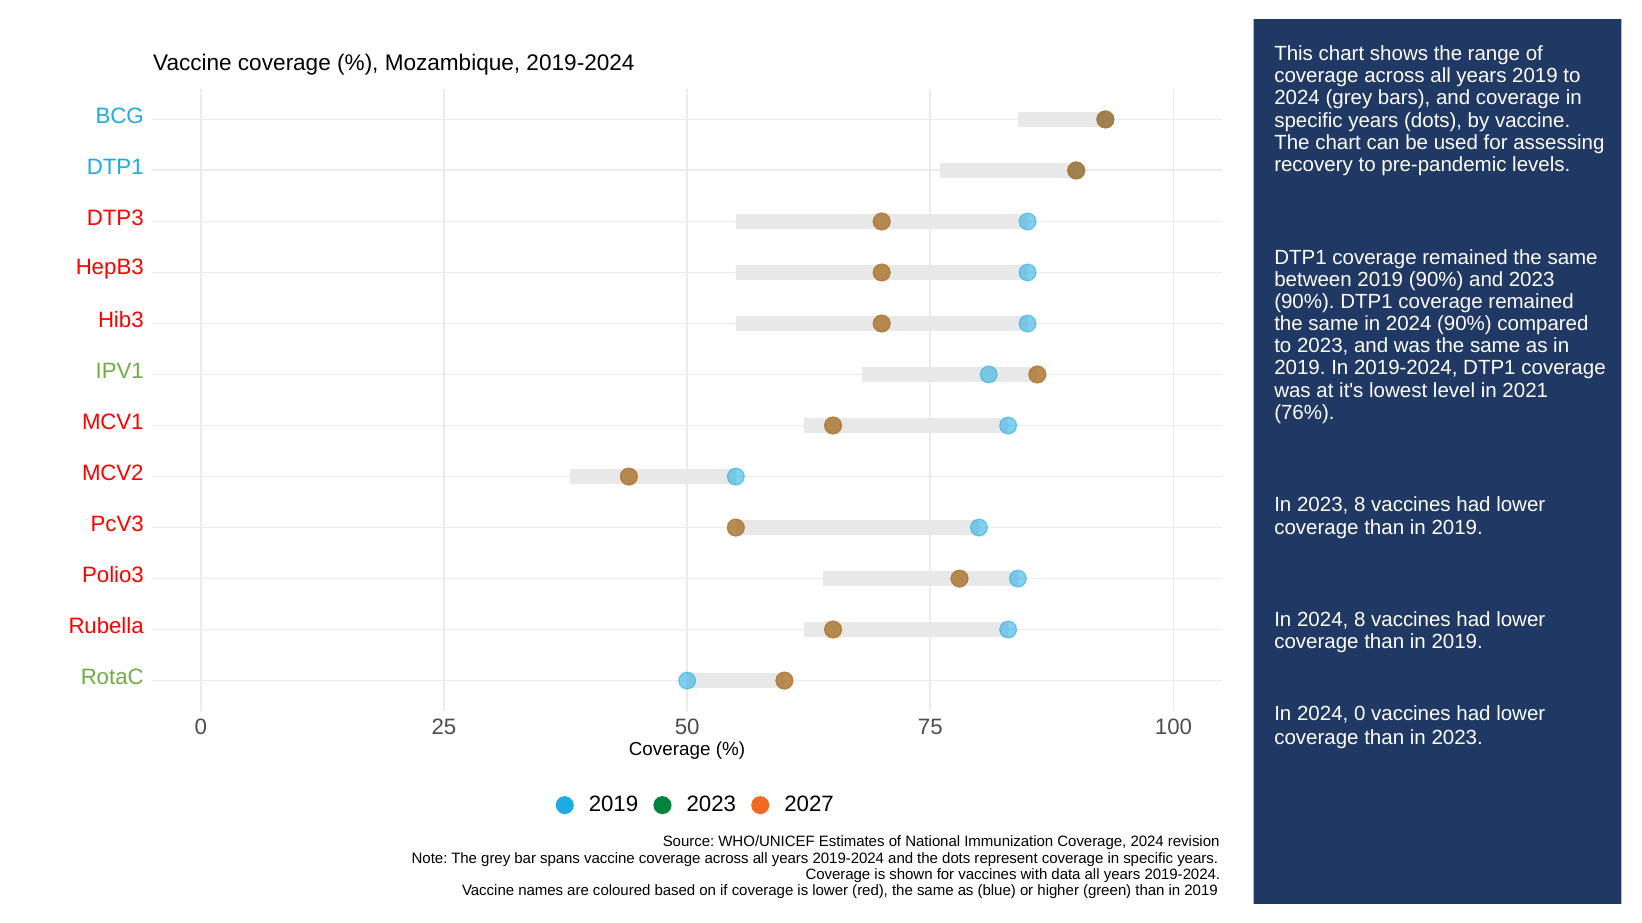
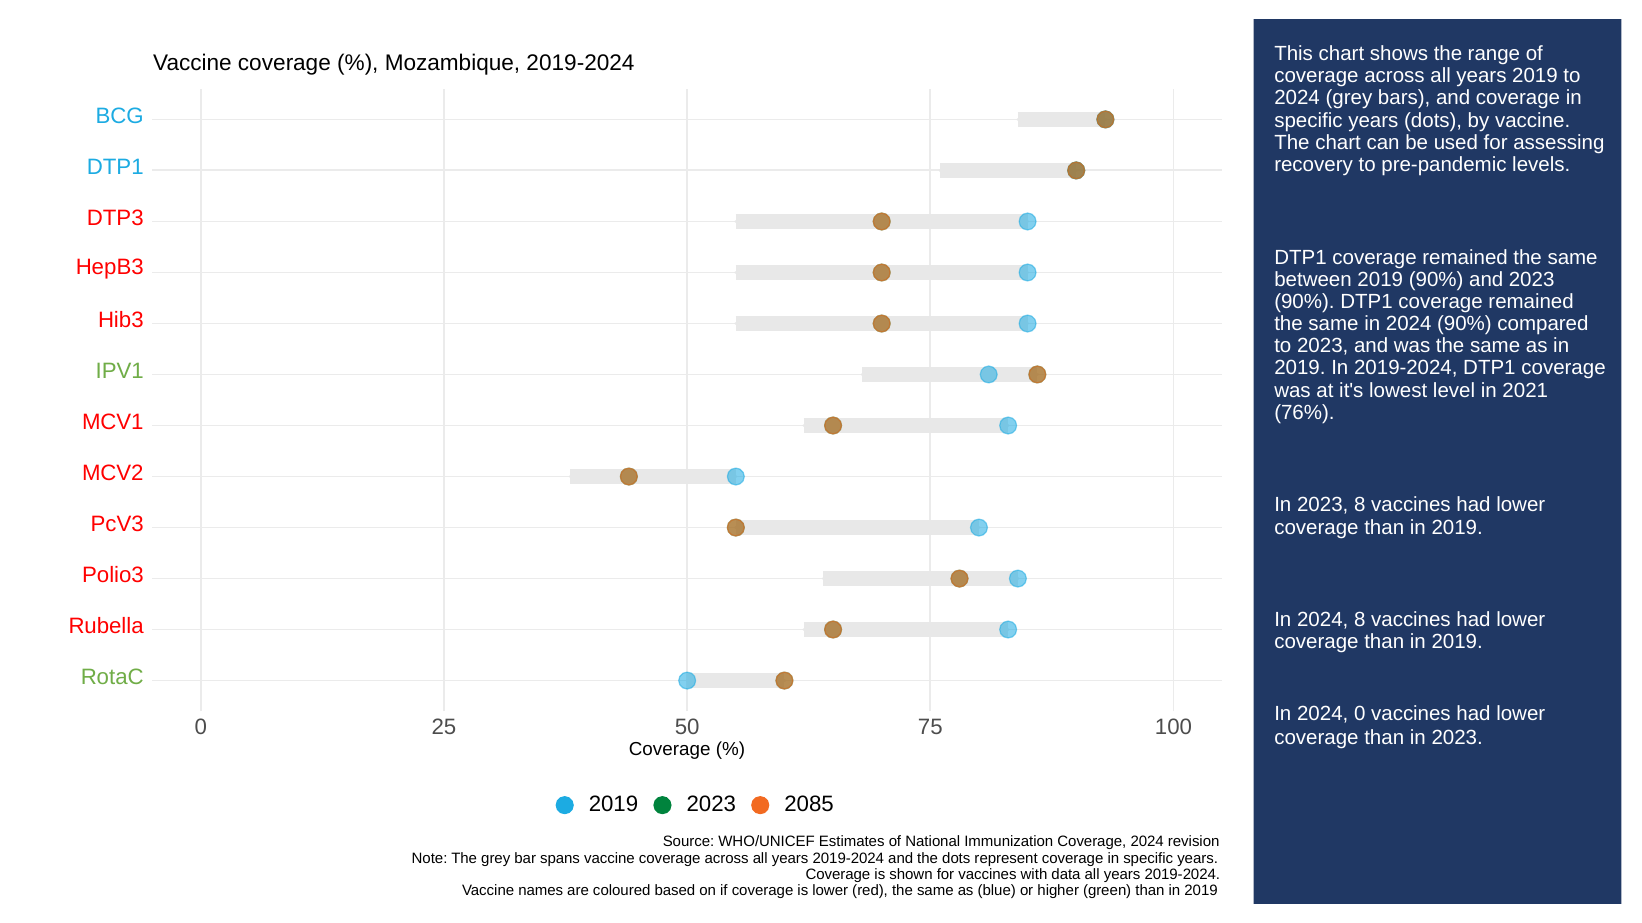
2027: 2027 -> 2085
